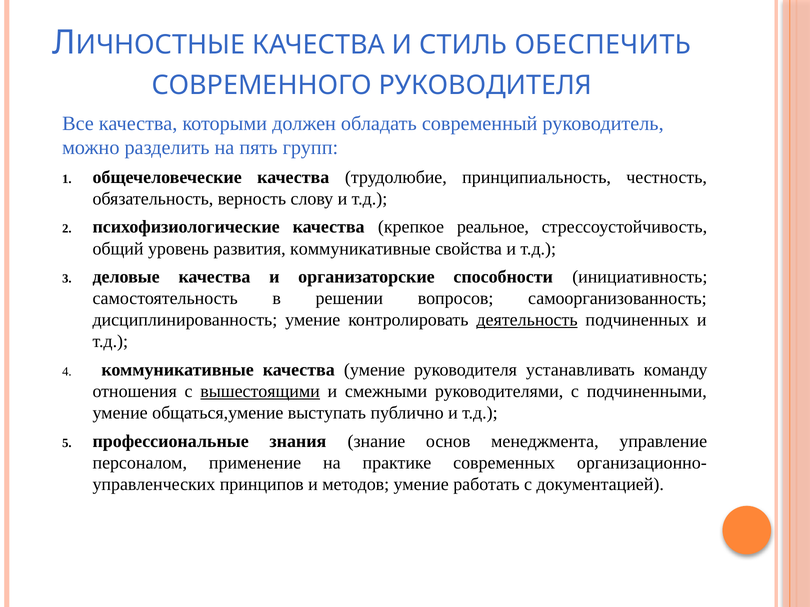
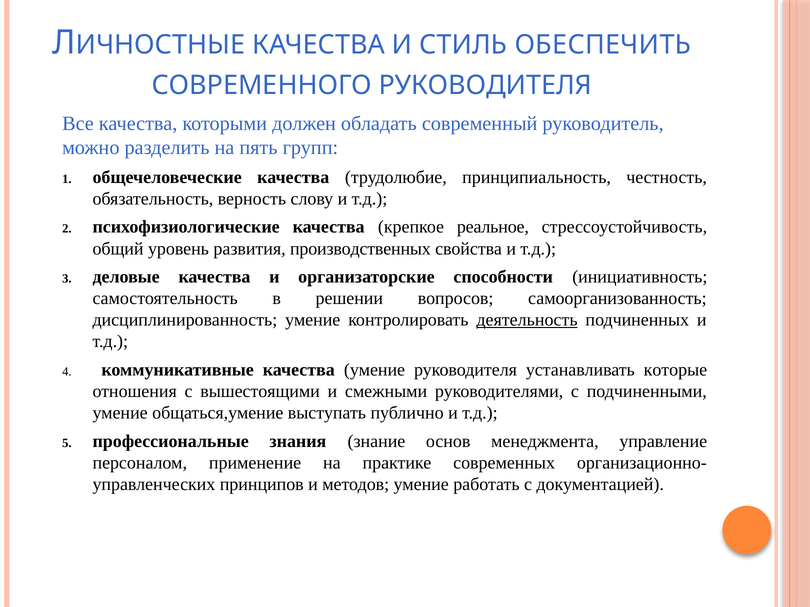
развития коммуникативные: коммуникативные -> производственных
команду: команду -> которые
вышестоящими underline: present -> none
